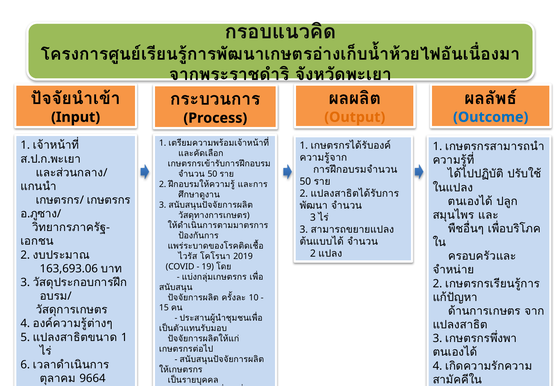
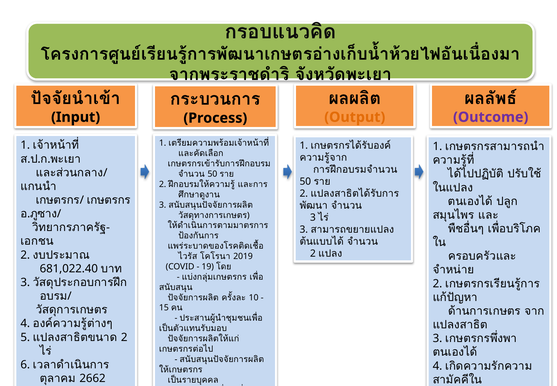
Outcome colour: blue -> purple
163,693.06: 163,693.06 -> 681,022.40
1 at (124, 337): 1 -> 2
9664: 9664 -> 2662
